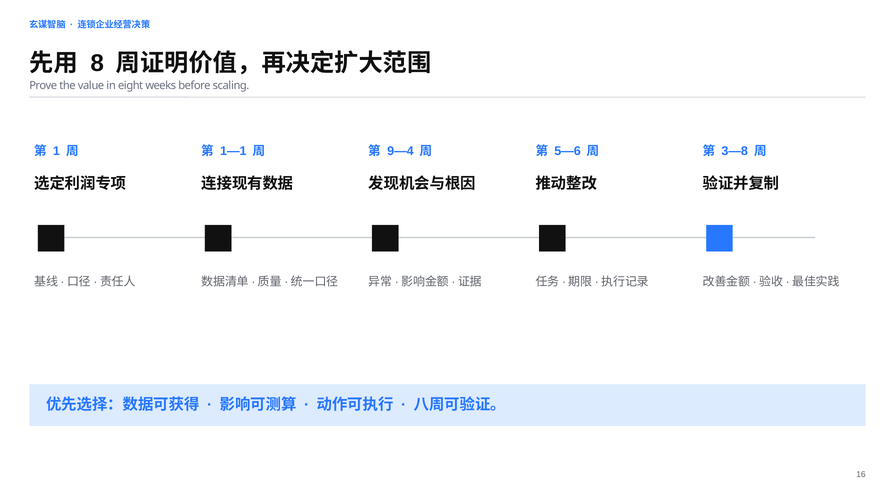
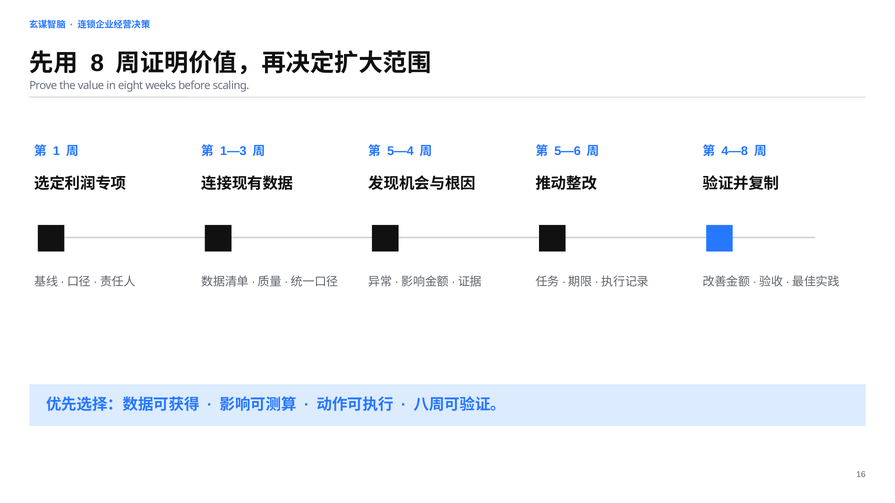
1—1: 1—1 -> 1—3
9—4: 9—4 -> 5—4
3—8: 3—8 -> 4—8
